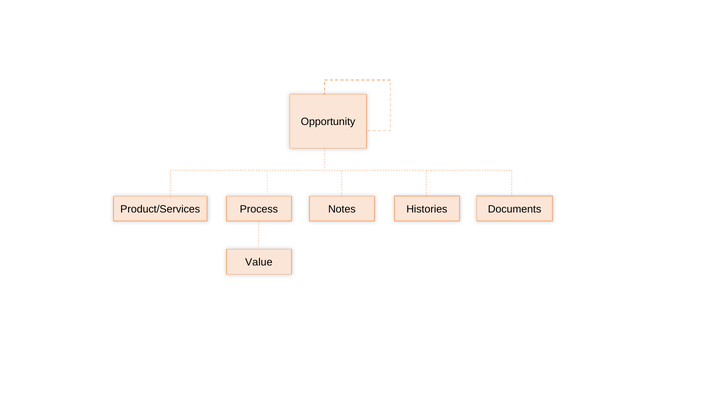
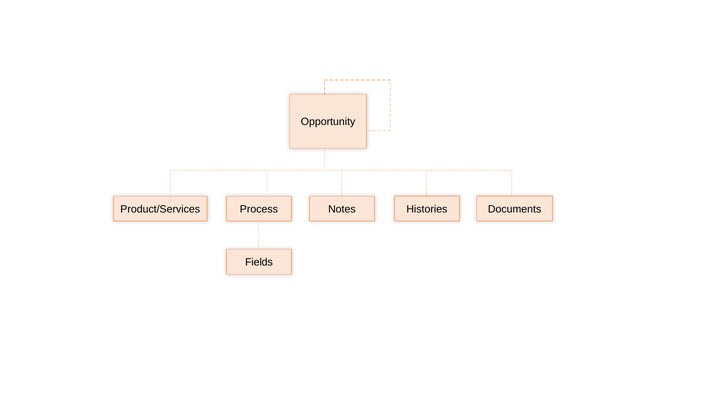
Value: Value -> Fields
